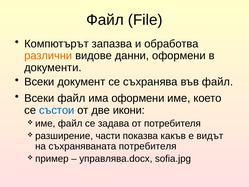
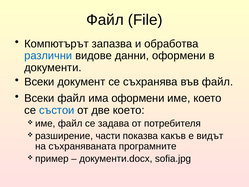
различни colour: orange -> blue
две икони: икони -> което
съхраняваната потребителя: потребителя -> програмните
управлява.docx: управлява.docx -> документи.docx
